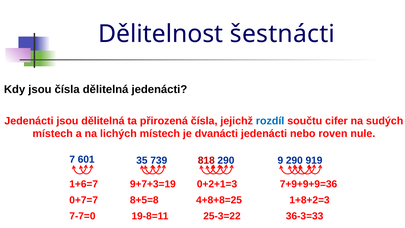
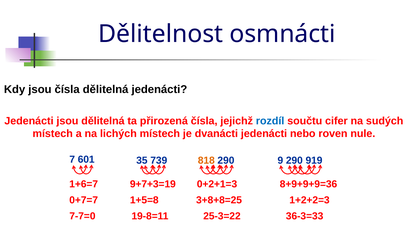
šestnácti: šestnácti -> osmnácti
818 colour: red -> orange
7+9+9+9=36: 7+9+9+9=36 -> 8+9+9+9=36
8+5=8: 8+5=8 -> 1+5=8
4+8+8=25: 4+8+8=25 -> 3+8+8=25
1+8+2=3: 1+8+2=3 -> 1+2+2=3
